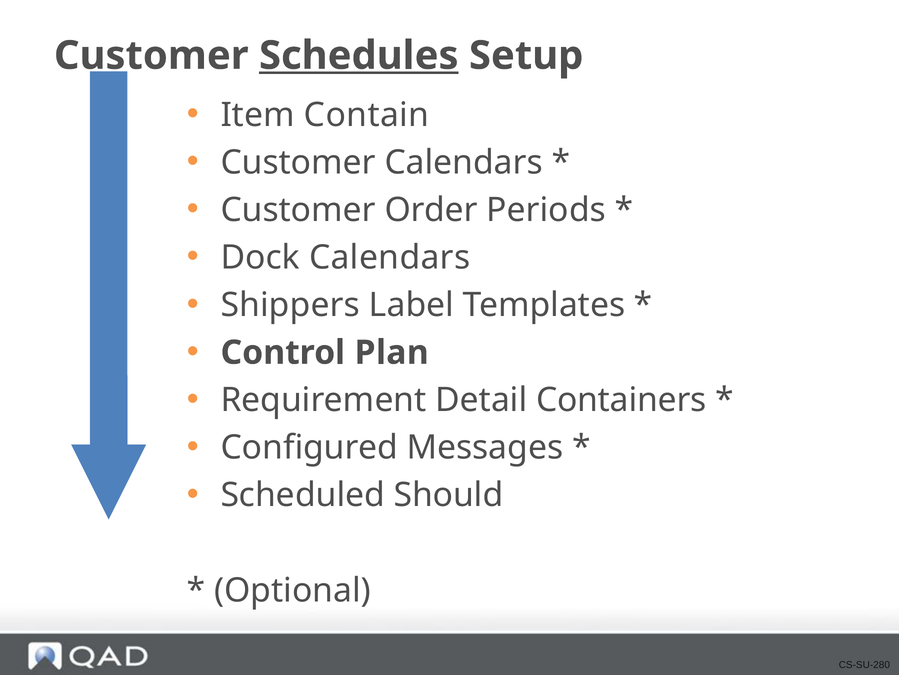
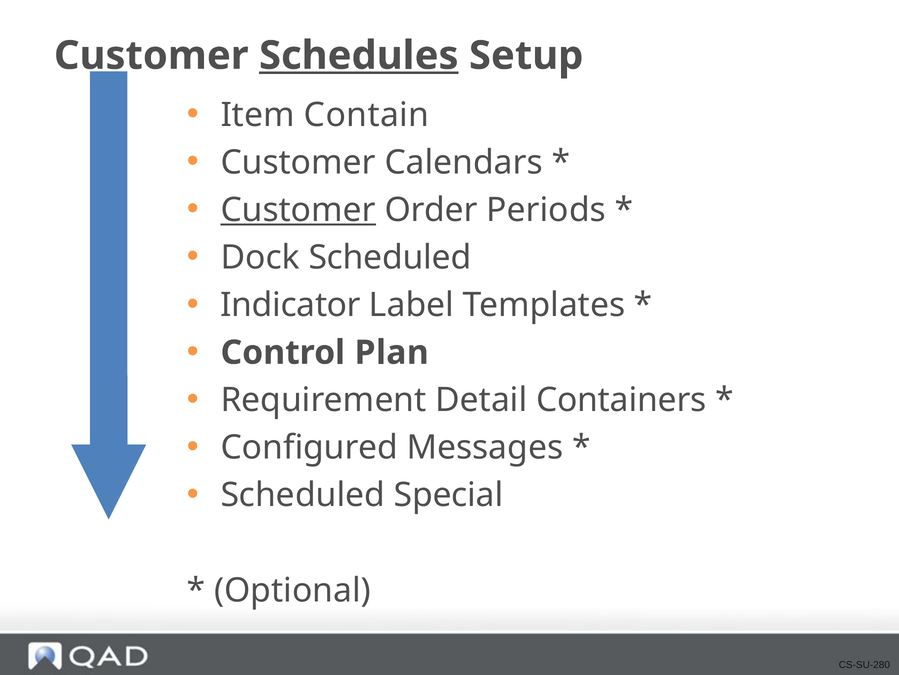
Customer at (298, 210) underline: none -> present
Dock Calendars: Calendars -> Scheduled
Shippers: Shippers -> Indicator
Should: Should -> Special
